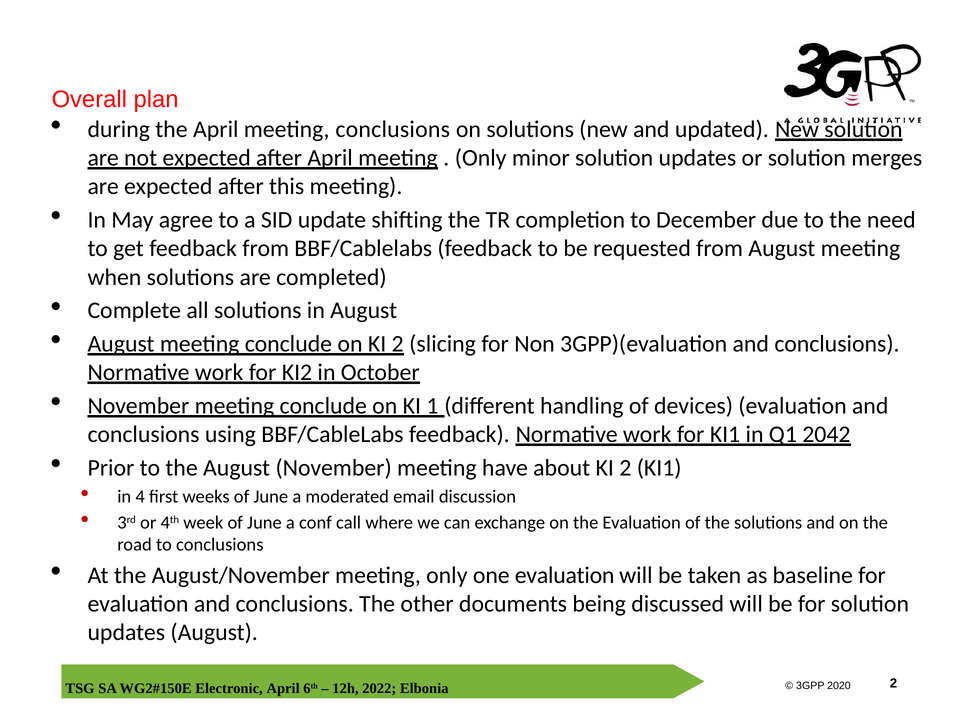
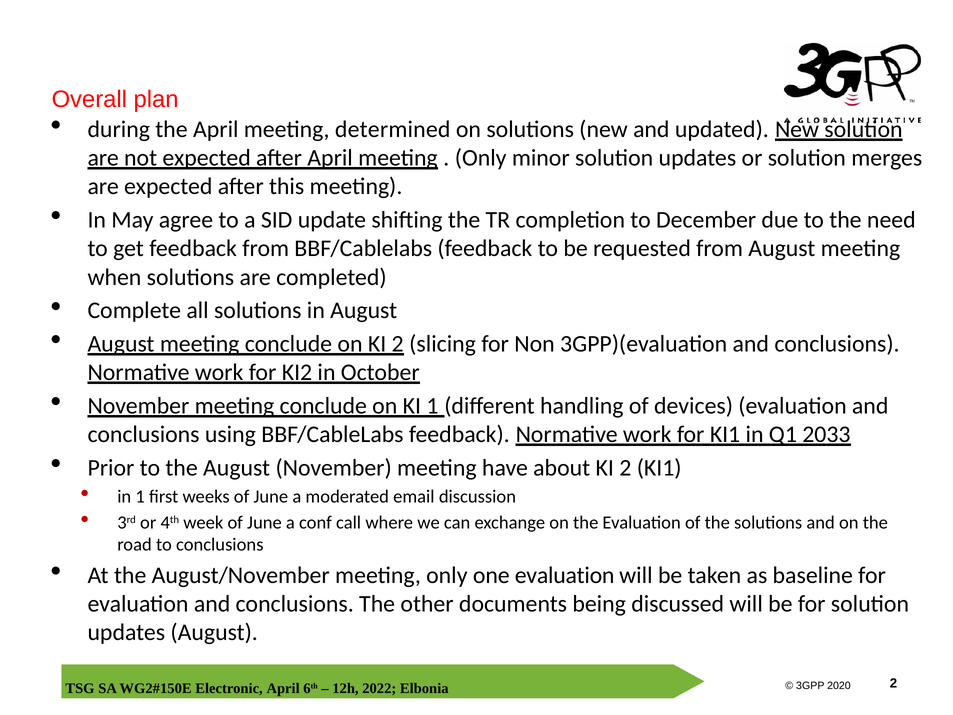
meeting conclusions: conclusions -> determined
2042: 2042 -> 2033
in 4: 4 -> 1
